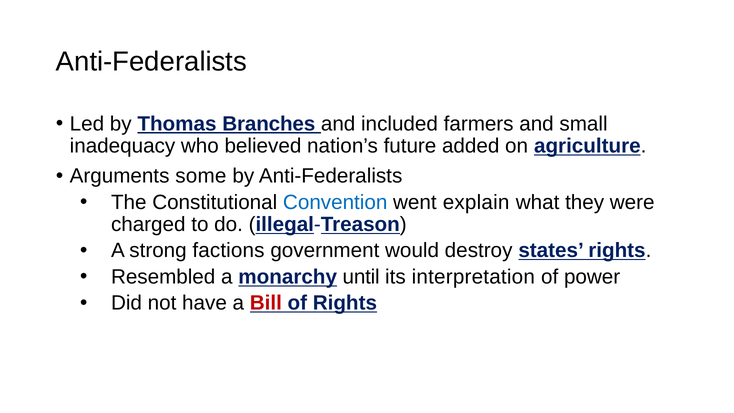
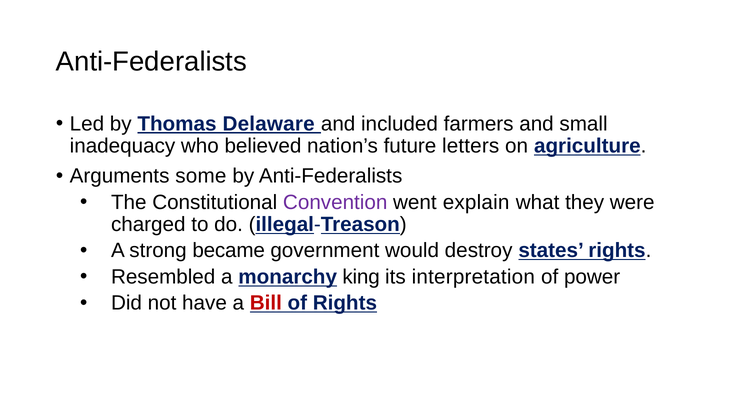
Branches: Branches -> Delaware
added: added -> letters
Convention colour: blue -> purple
factions: factions -> became
until: until -> king
